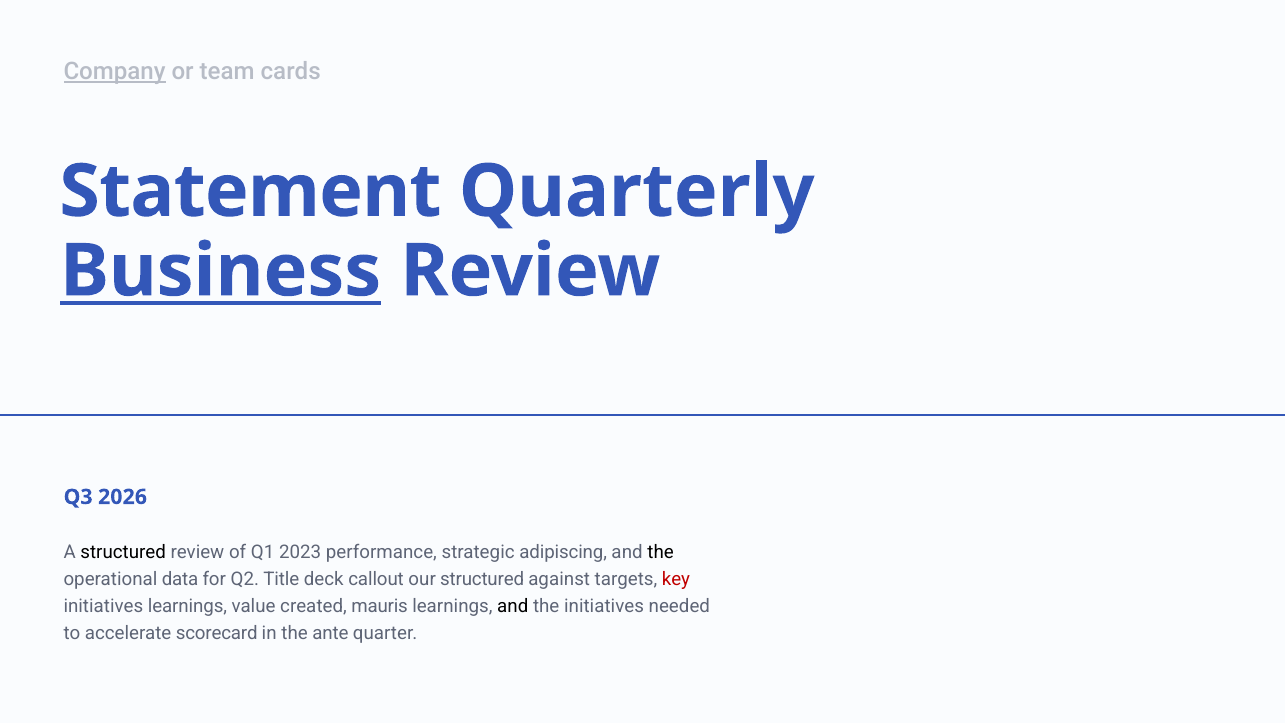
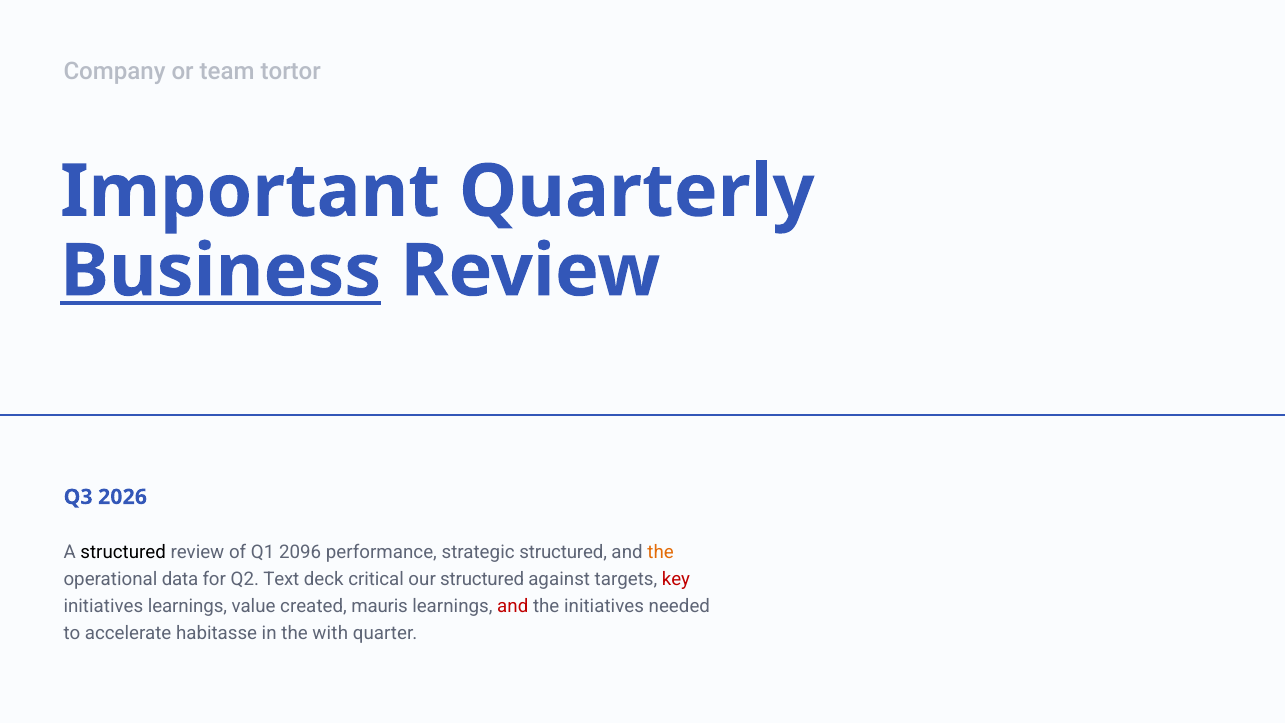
Company underline: present -> none
cards: cards -> tortor
Statement: Statement -> Important
2023: 2023 -> 2096
strategic adipiscing: adipiscing -> structured
the at (661, 552) colour: black -> orange
Title: Title -> Text
callout: callout -> critical
and at (513, 606) colour: black -> red
scorecard: scorecard -> habitasse
ante: ante -> with
